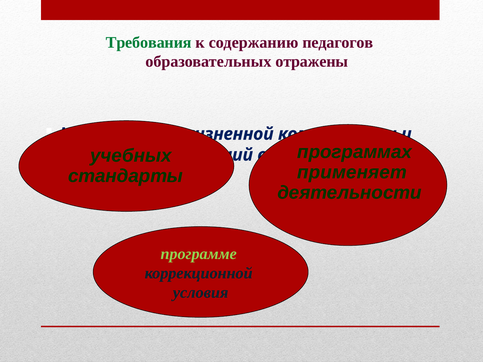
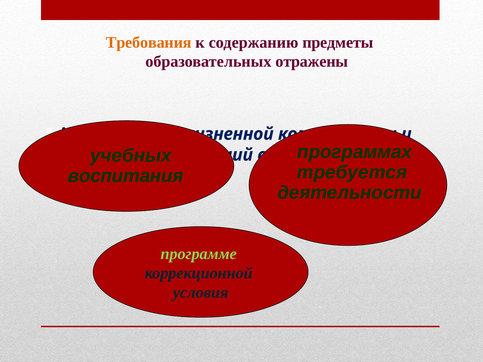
Требования colour: green -> orange
педагогов: педагогов -> предметы
применяет: применяет -> требуется
стандарты: стандарты -> воспитания
